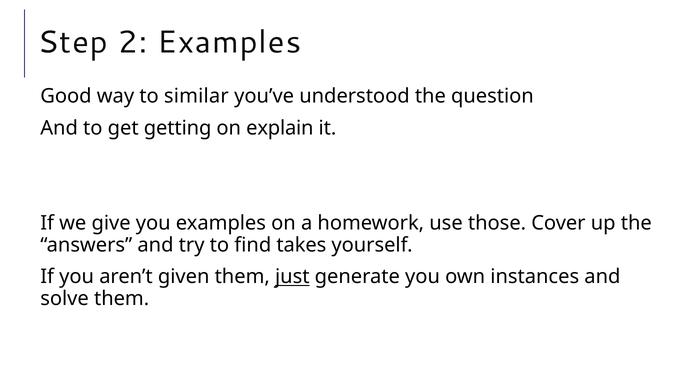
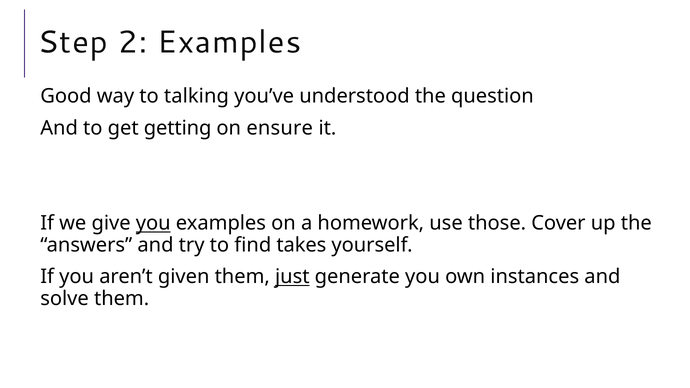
similar: similar -> talking
explain: explain -> ensure
you at (153, 223) underline: none -> present
